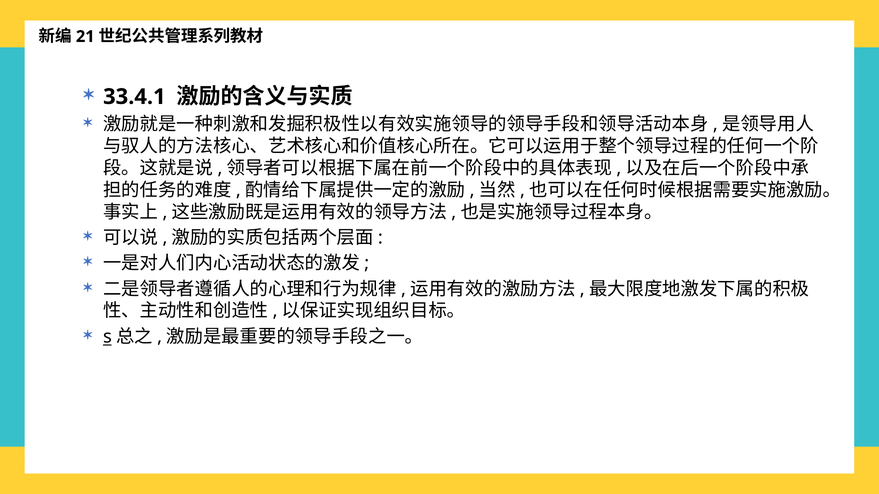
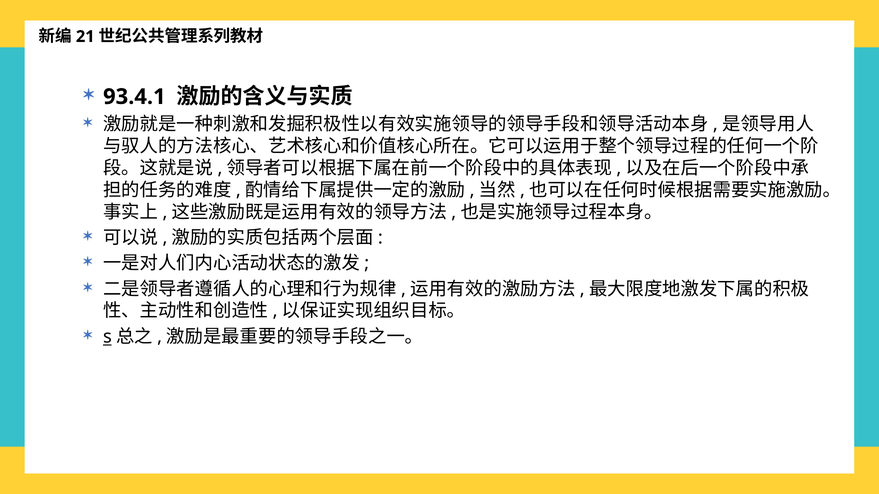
33.4.1: 33.4.1 -> 93.4.1
